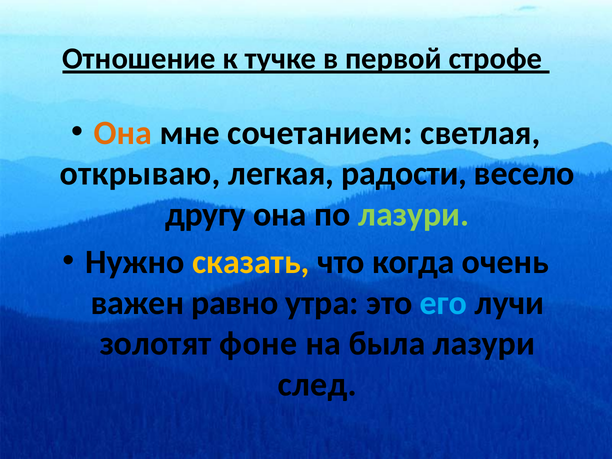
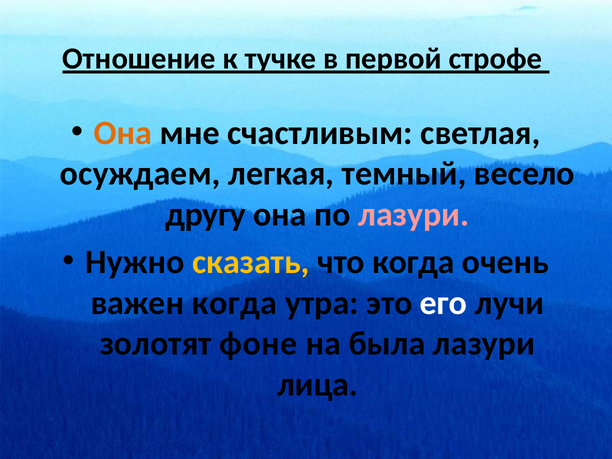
сочетанием: сочетанием -> счастливым
открываю: открываю -> осуждаем
радости: радости -> темный
лазури at (414, 215) colour: light green -> pink
важен равно: равно -> когда
его colour: light blue -> white
след: след -> лица
